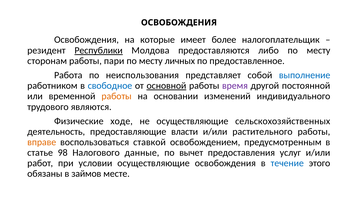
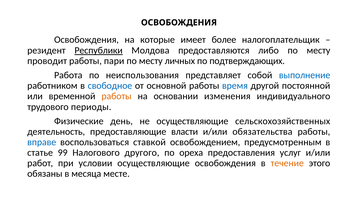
сторонам: сторонам -> проводит
предоставленное: предоставленное -> подтверждающих
основной underline: present -> none
время colour: purple -> blue
изменений: изменений -> изменения
являются: являются -> периоды
ходе: ходе -> день
растительного: растительного -> обязательства
вправе colour: orange -> blue
98: 98 -> 99
данные: данные -> другого
вычет: вычет -> ореха
течение colour: blue -> orange
займов: займов -> месяца
